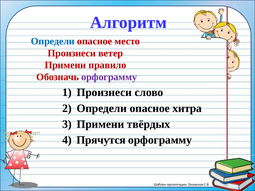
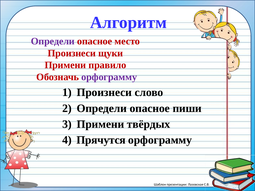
Определи at (53, 41) colour: blue -> purple
ветер: ветер -> щуки
хитра: хитра -> пиши
